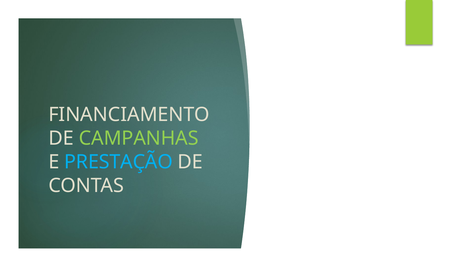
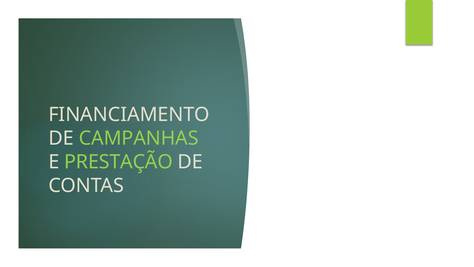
PRESTAÇÃO colour: light blue -> light green
